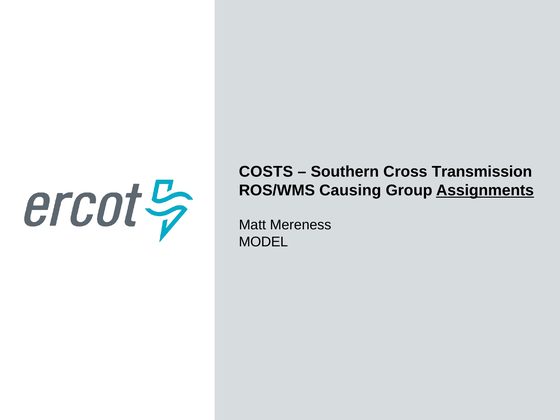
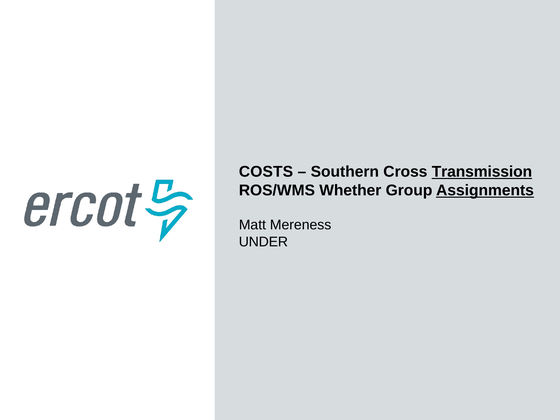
Transmission underline: none -> present
Causing: Causing -> Whether
MODEL: MODEL -> UNDER
